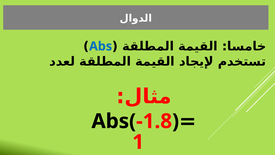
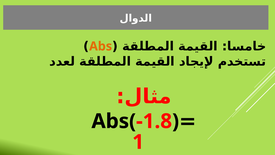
Abs colour: blue -> orange
